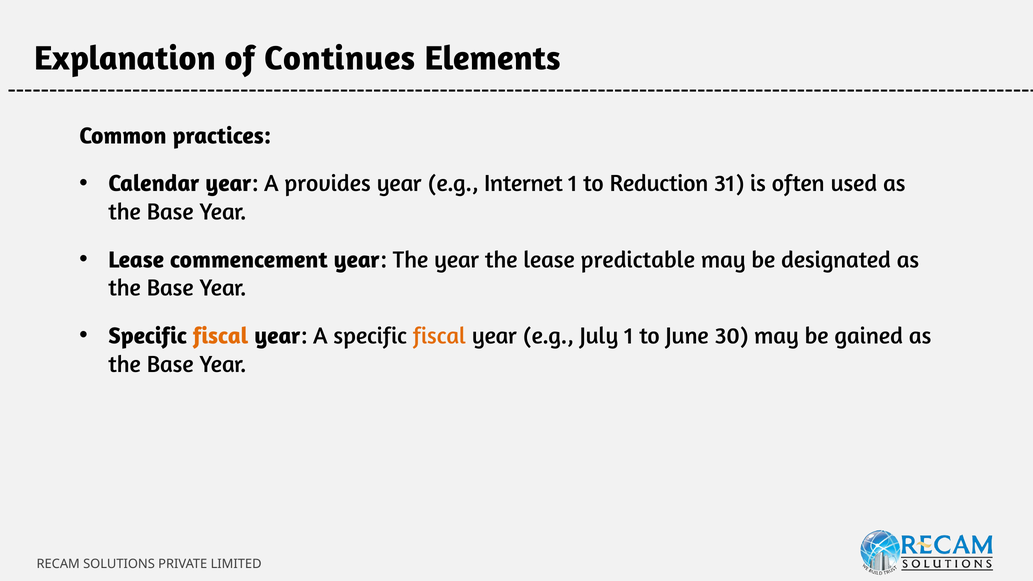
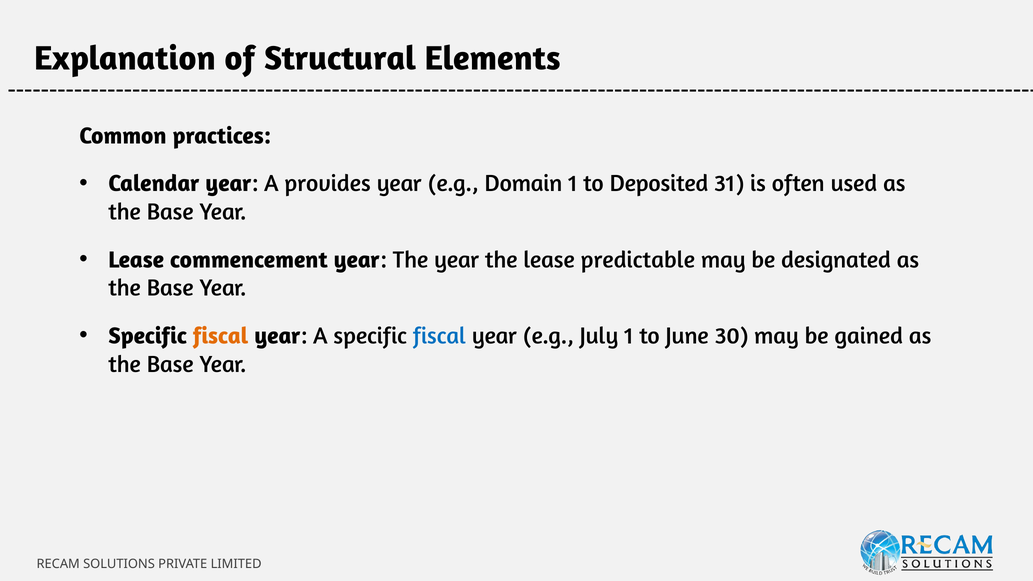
Continues: Continues -> Structural
Internet: Internet -> Domain
Reduction: Reduction -> Deposited
fiscal at (439, 336) colour: orange -> blue
